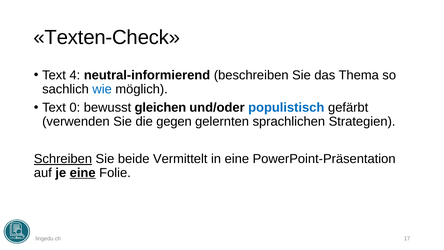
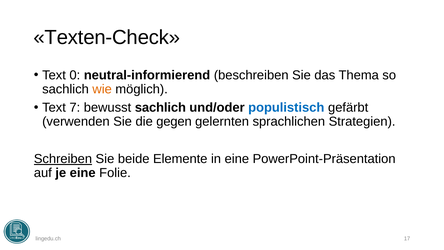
4: 4 -> 0
wie colour: blue -> orange
0: 0 -> 7
bewusst gleichen: gleichen -> sachlich
Vermittelt: Vermittelt -> Elemente
eine at (83, 173) underline: present -> none
